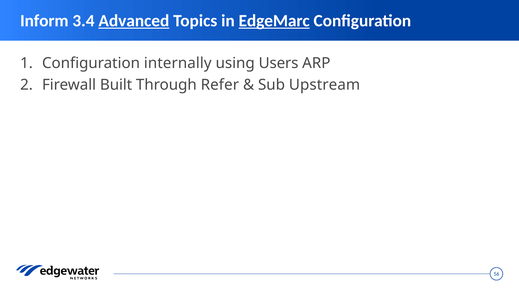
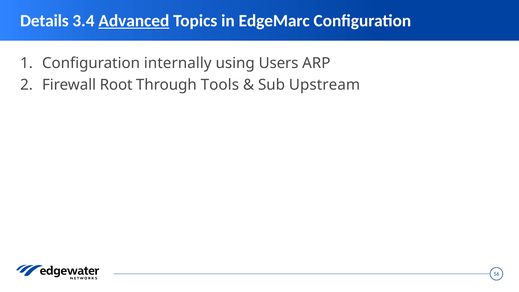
Inform: Inform -> Details
EdgeMarc underline: present -> none
Built: Built -> Root
Refer: Refer -> Tools
